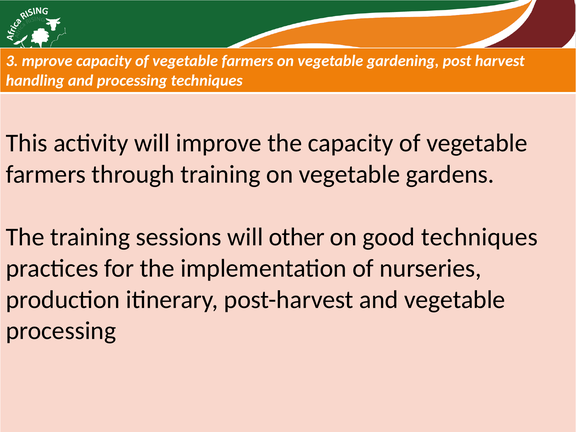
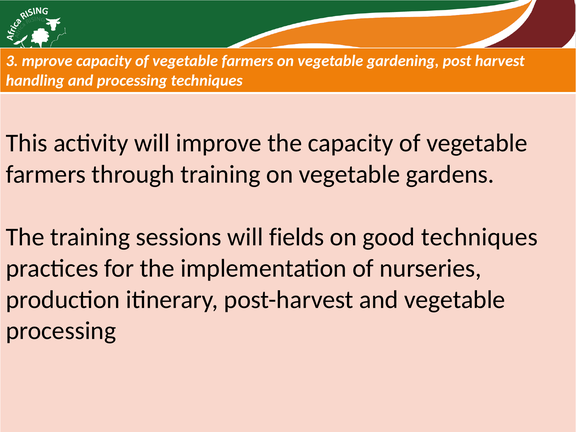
other: other -> fields
